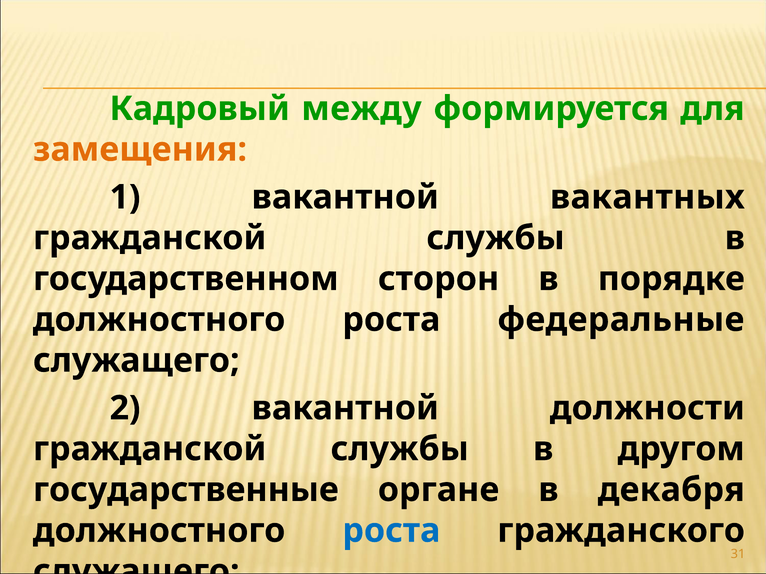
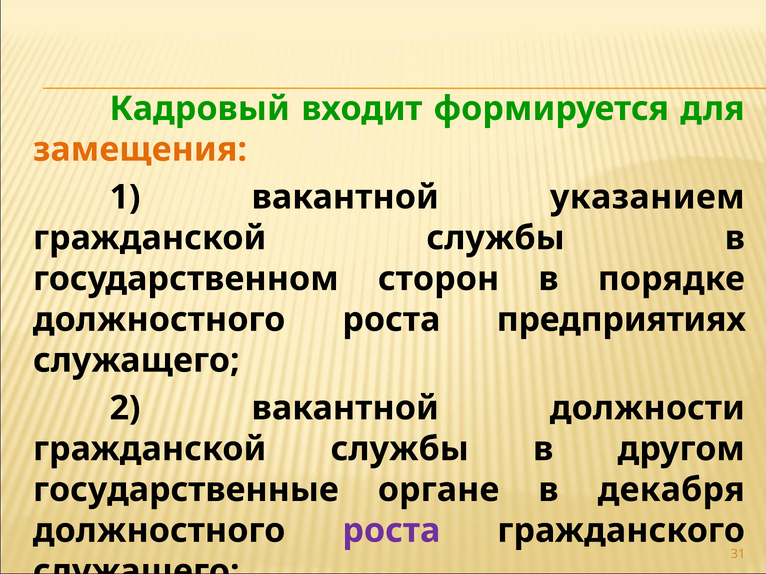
между: между -> входит
вакантных: вакантных -> указанием
федеральные: федеральные -> предприятиях
роста at (391, 531) colour: blue -> purple
